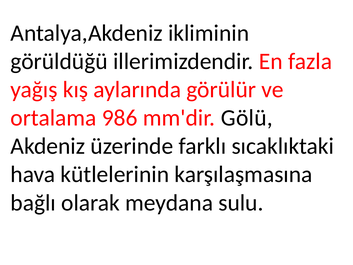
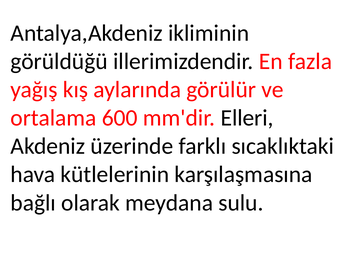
986: 986 -> 600
Gölü: Gölü -> Elleri
